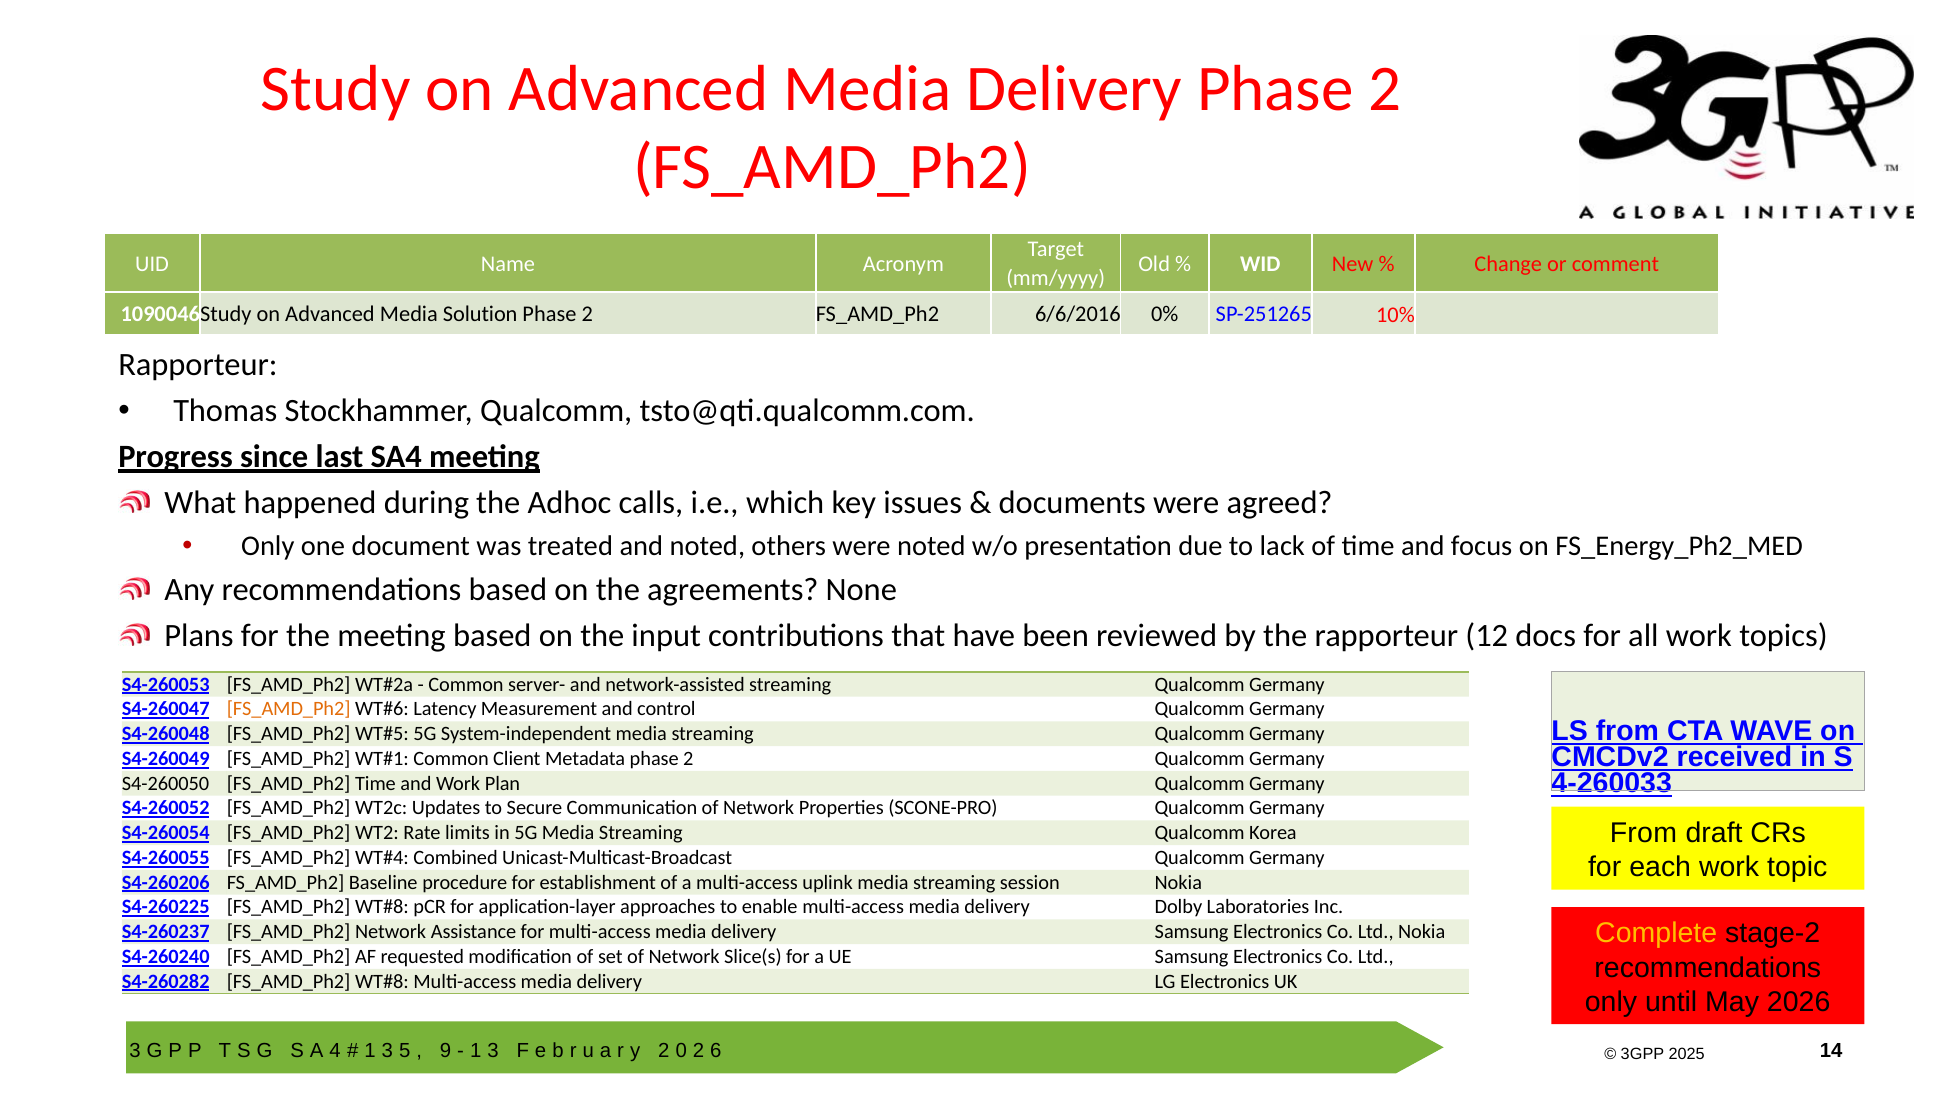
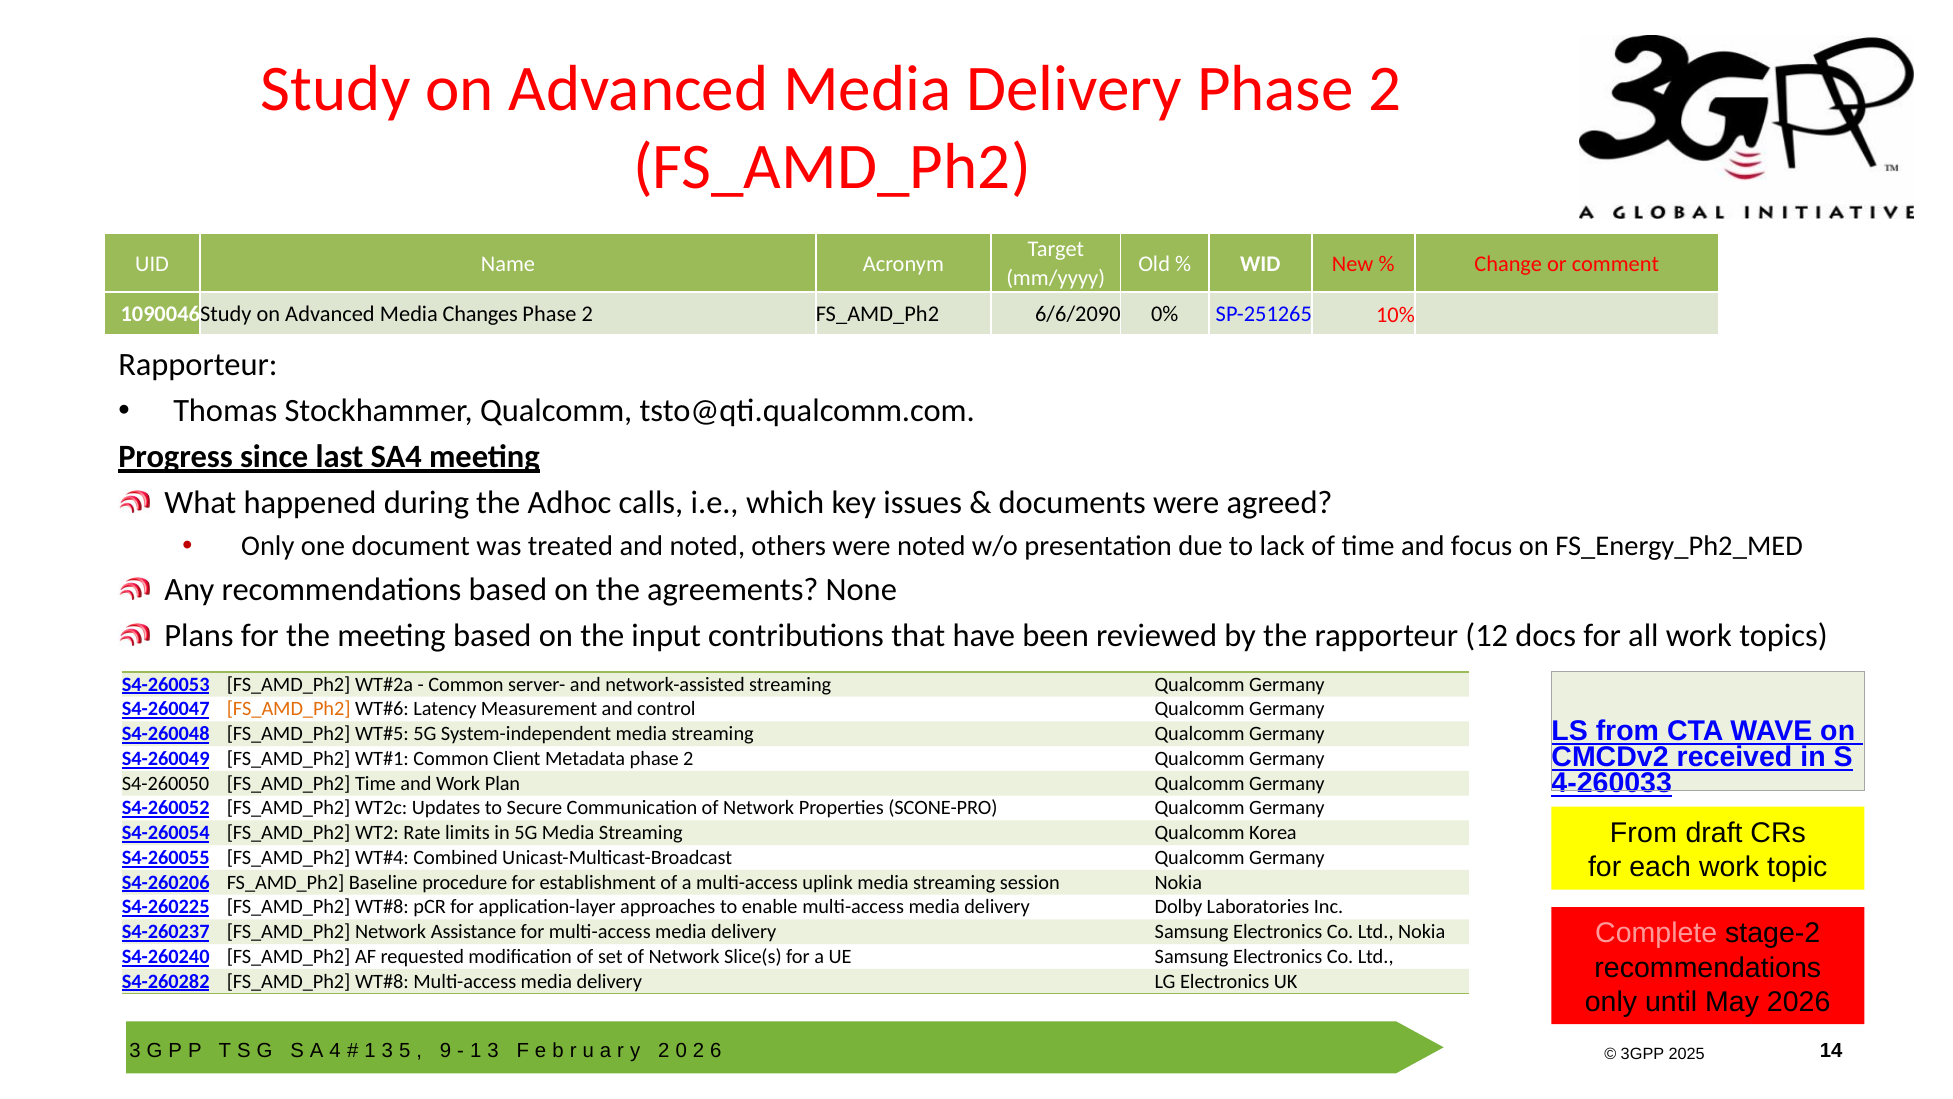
Solution: Solution -> Changes
6/6/2016: 6/6/2016 -> 6/6/2090
Complete colour: yellow -> pink
